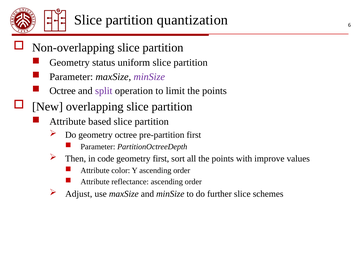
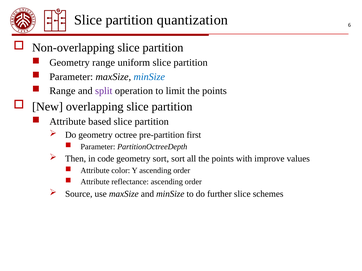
Geometry status: status -> range
minSize at (149, 77) colour: purple -> blue
Octree at (63, 91): Octree -> Range
geometry first: first -> sort
Adjust: Adjust -> Source
